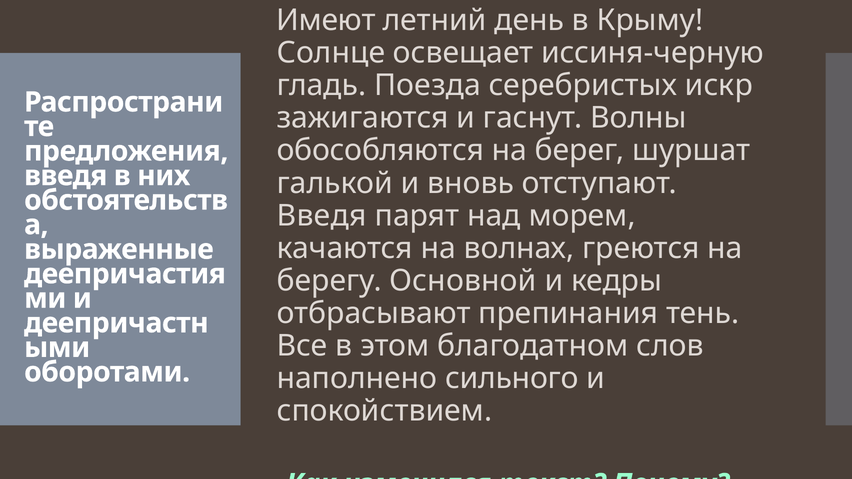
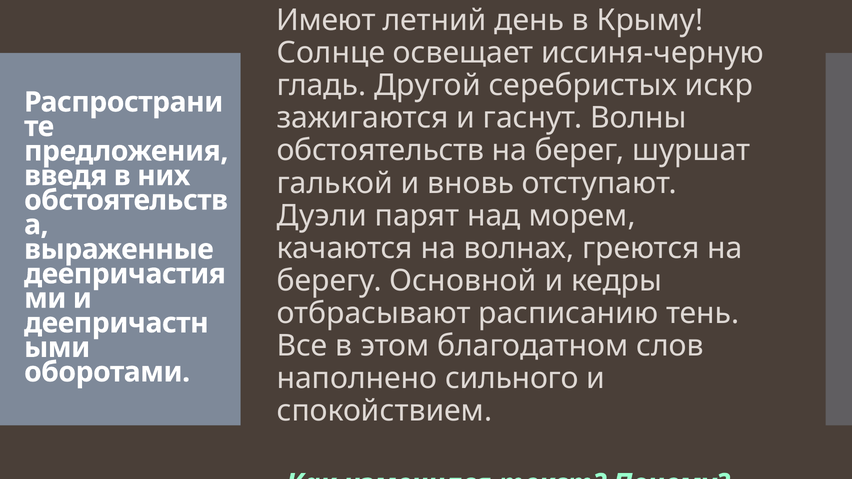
Поезда: Поезда -> Другой
обособляются at (380, 151): обособляются -> обстоятельств
Введя at (322, 216): Введя -> Дуэли
препинания: препинания -> расписанию
